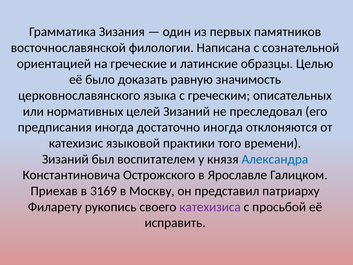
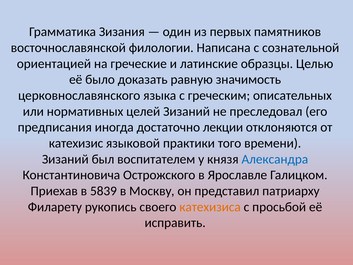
достаточно иногда: иногда -> лекции
3169: 3169 -> 5839
катехизиса colour: purple -> orange
